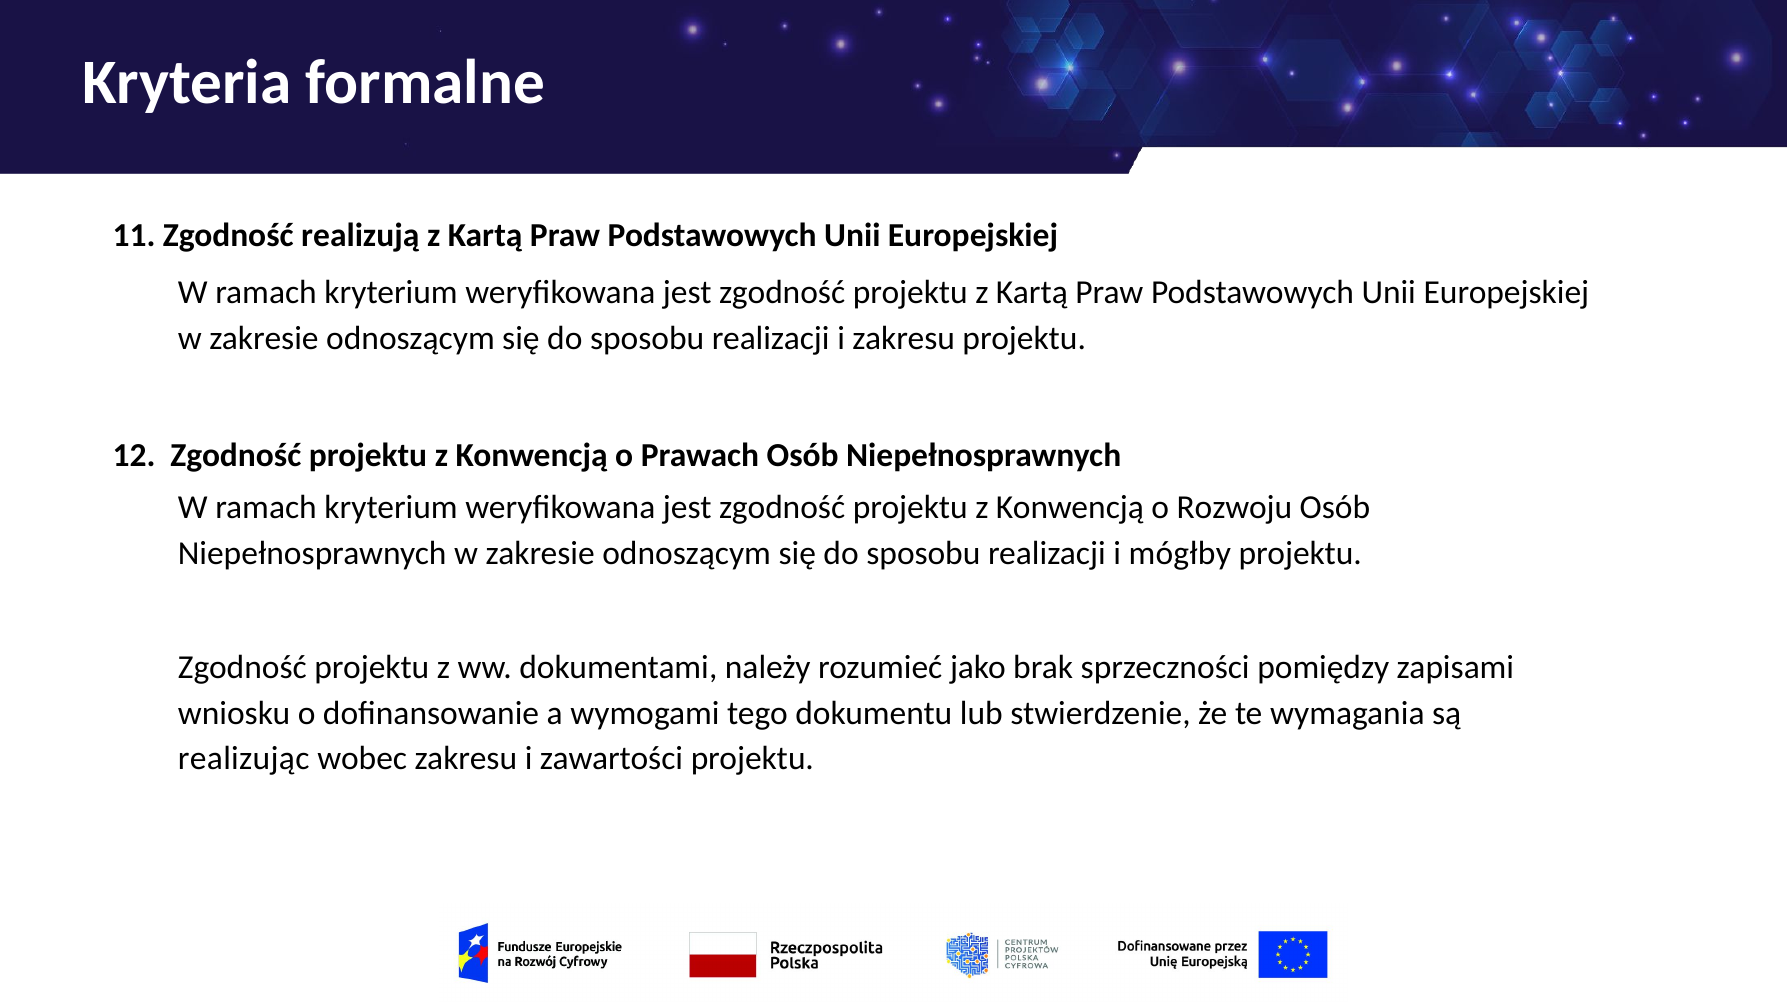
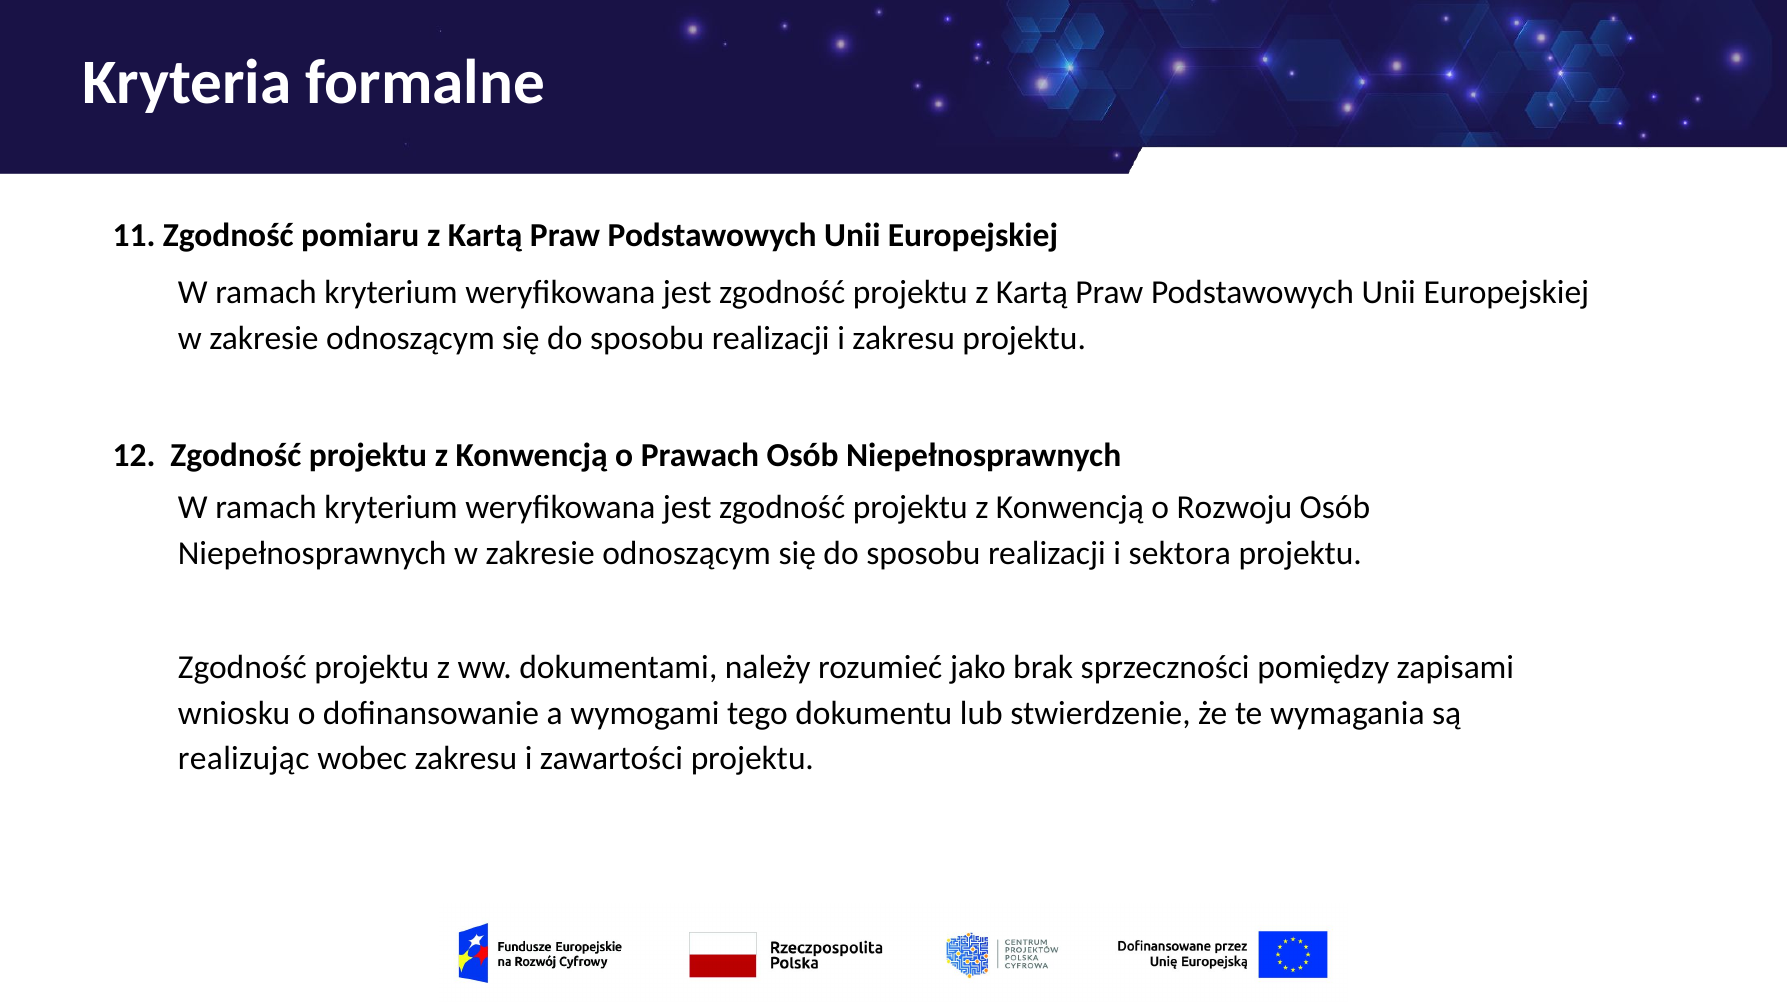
realizują: realizują -> pomiaru
mógłby: mógłby -> sektora
